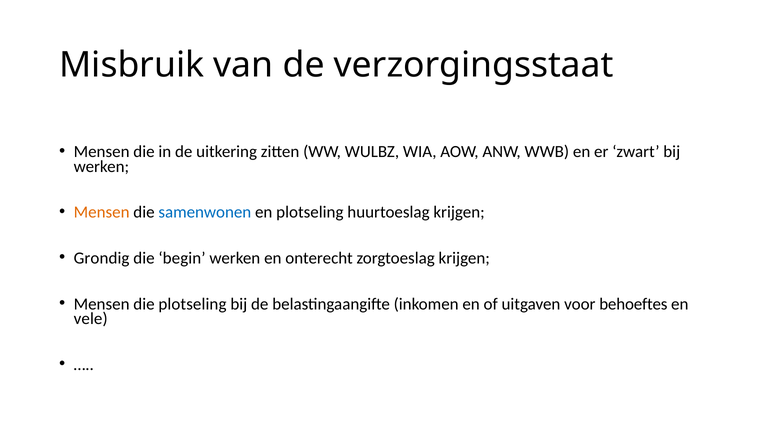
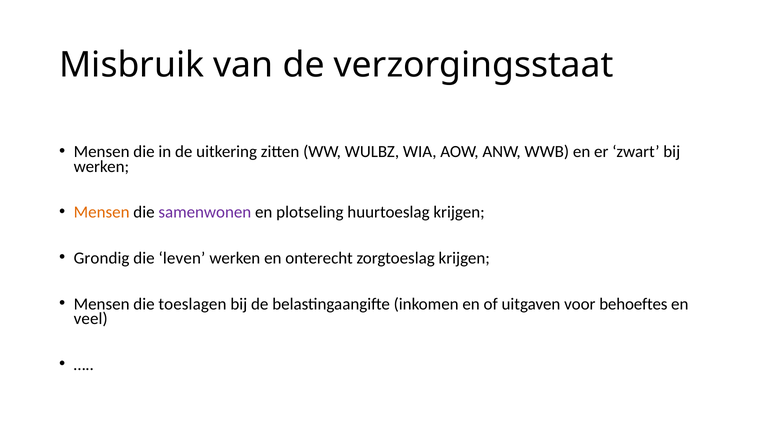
samenwonen colour: blue -> purple
begin: begin -> leven
die plotseling: plotseling -> toeslagen
vele: vele -> veel
